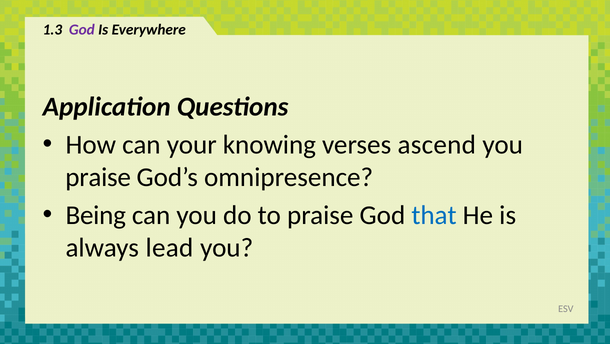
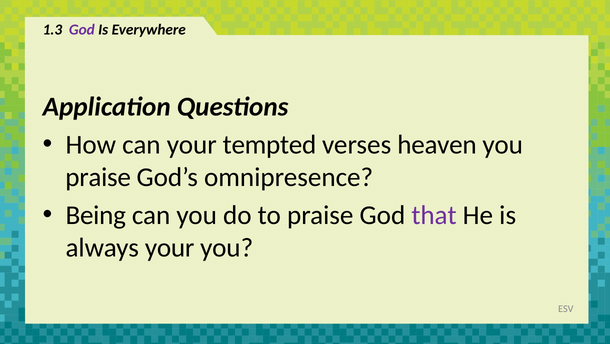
knowing: knowing -> tempted
ascend: ascend -> heaven
that colour: blue -> purple
always lead: lead -> your
